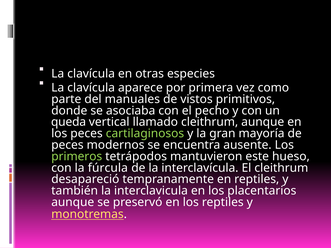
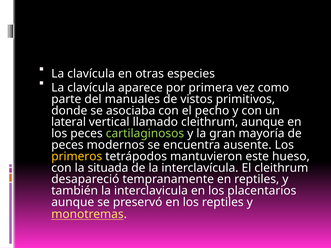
queda: queda -> lateral
primeros colour: light green -> yellow
fúrcula: fúrcula -> situada
